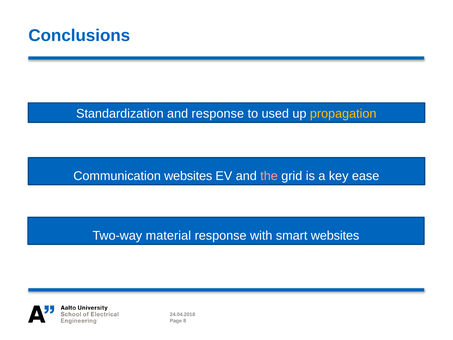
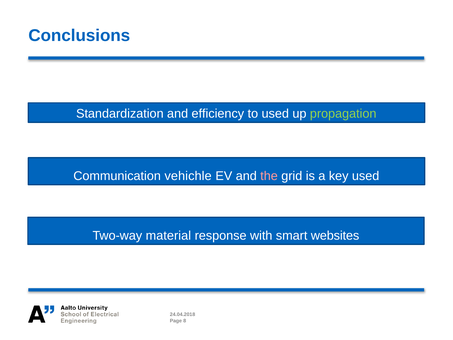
and response: response -> efficiency
propagation colour: yellow -> light green
Communication websites: websites -> vehichle
key ease: ease -> used
